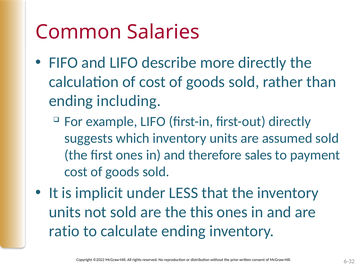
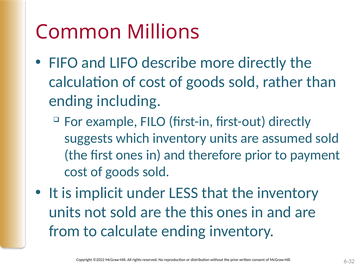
Salaries: Salaries -> Millions
example LIFO: LIFO -> FILO
therefore sales: sales -> prior
ratio: ratio -> from
